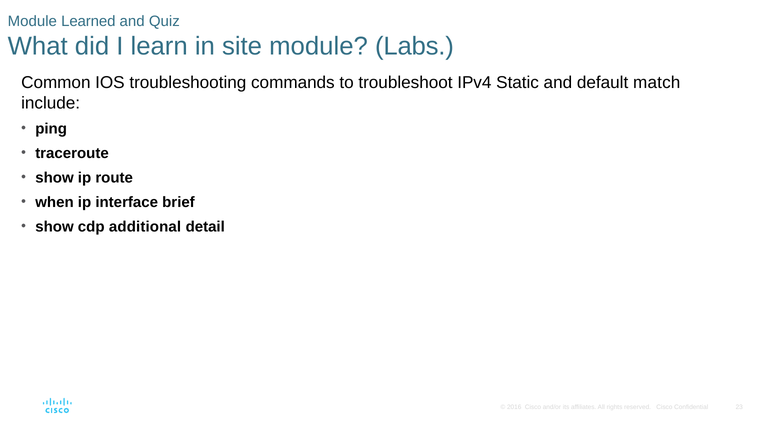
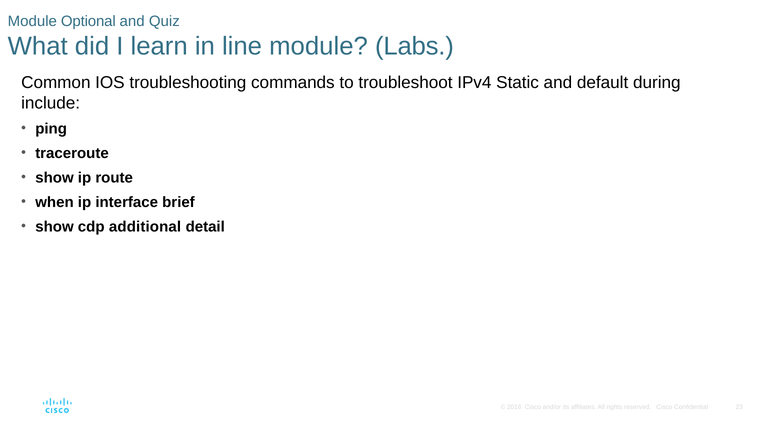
Learned: Learned -> Optional
site: site -> line
match: match -> during
